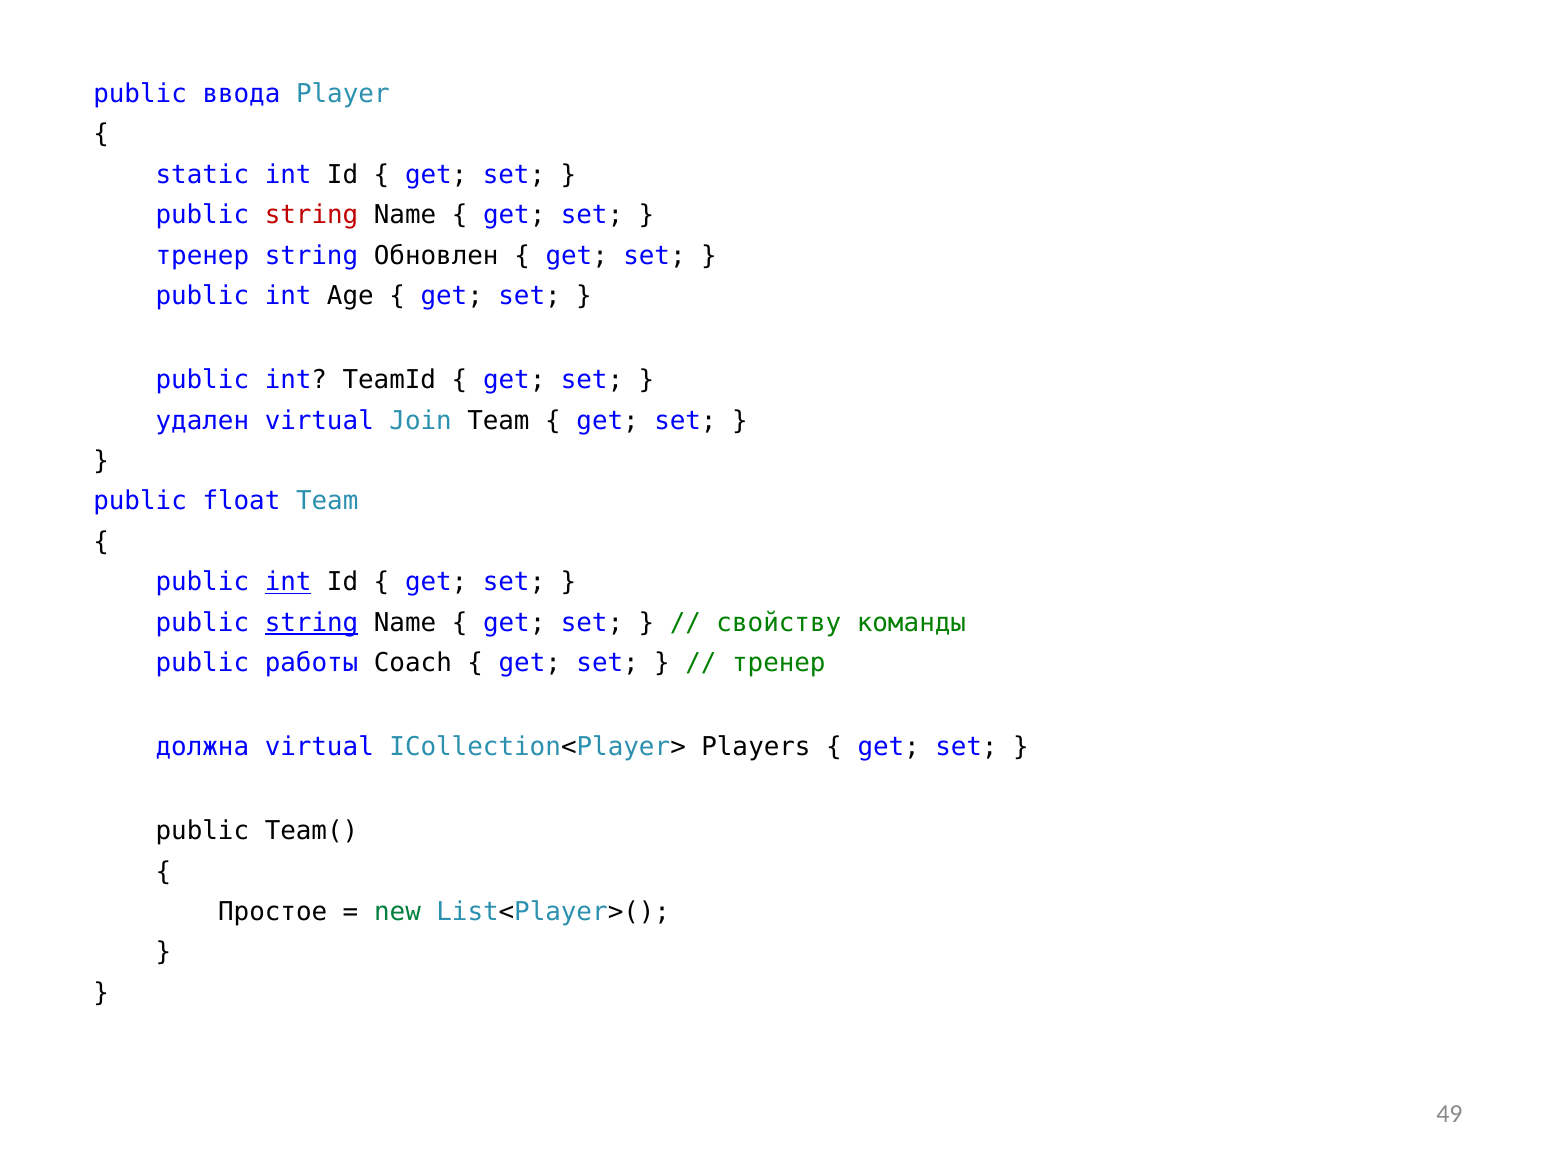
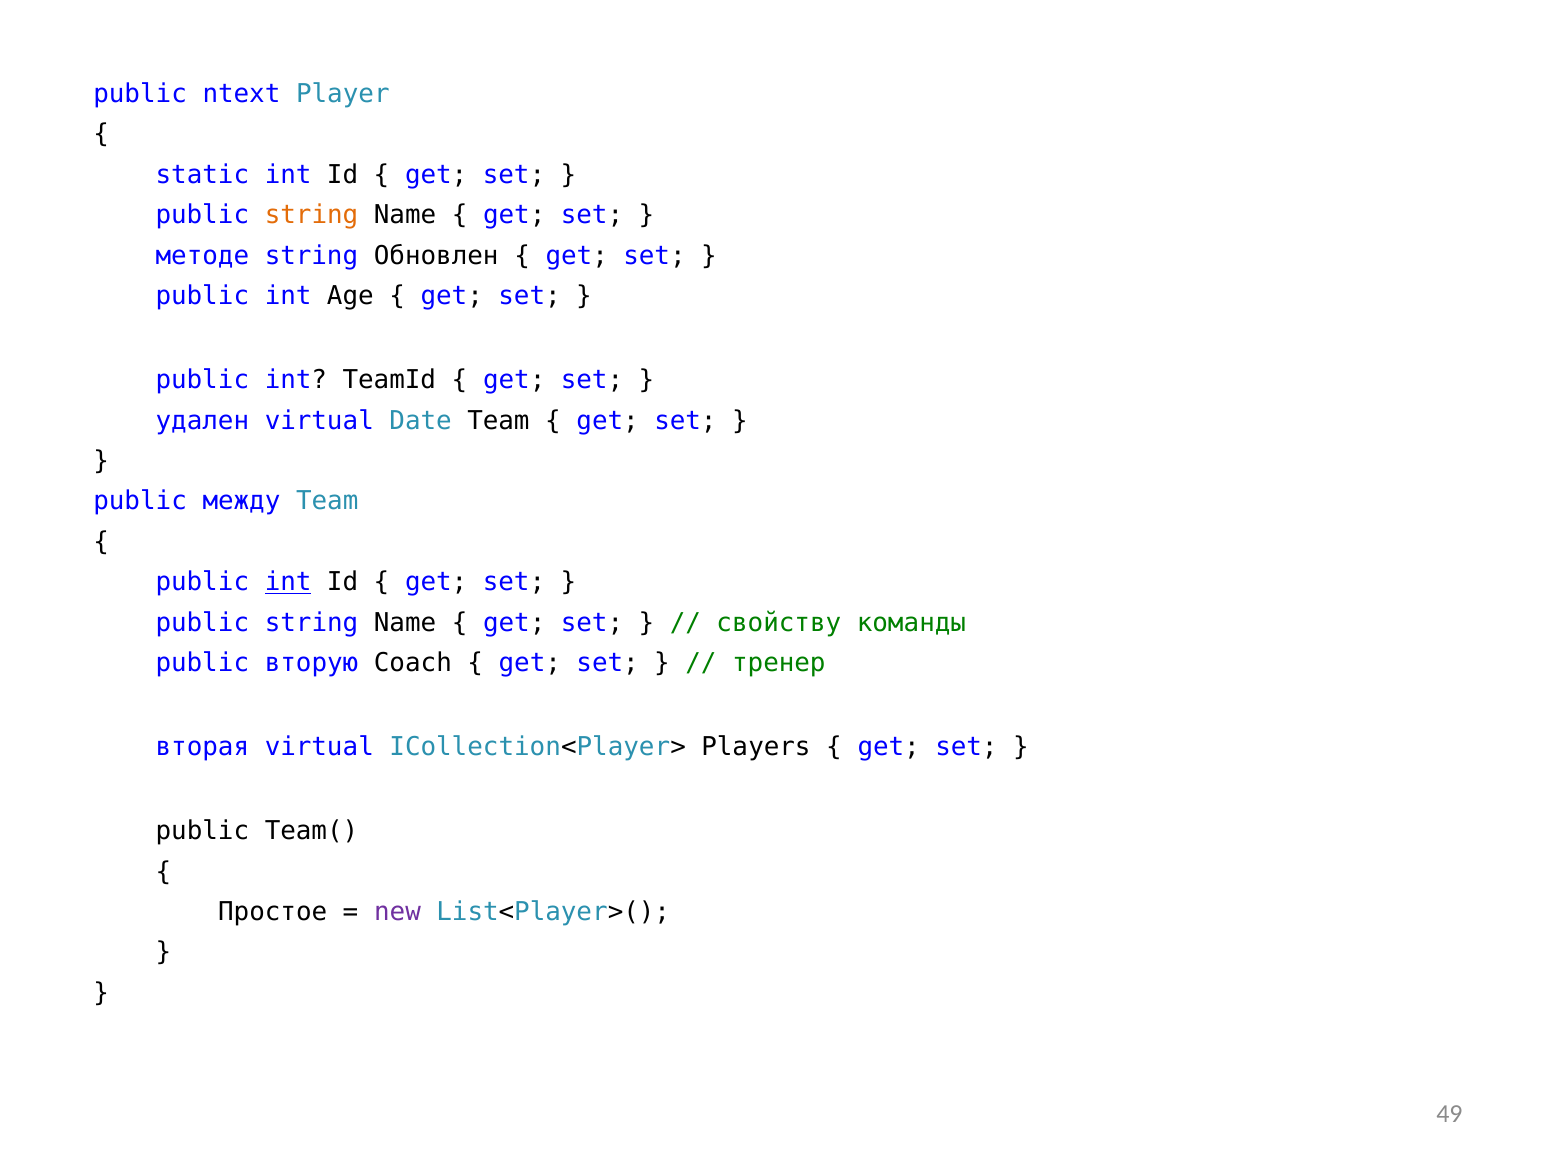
ввода: ввода -> ntext
string at (312, 215) colour: red -> orange
тренер at (202, 256): тренер -> методе
Join: Join -> Date
float: float -> между
string at (312, 623) underline: present -> none
работы: работы -> вторую
должна: должна -> вторая
new colour: green -> purple
